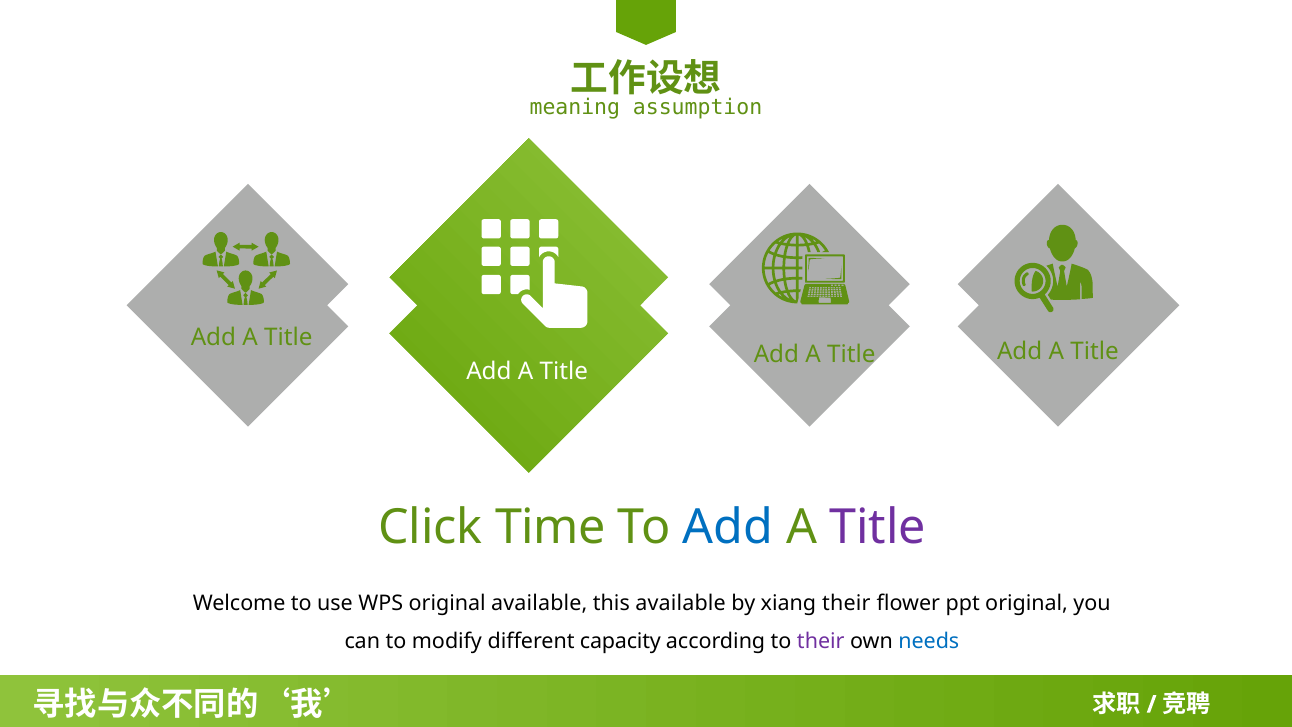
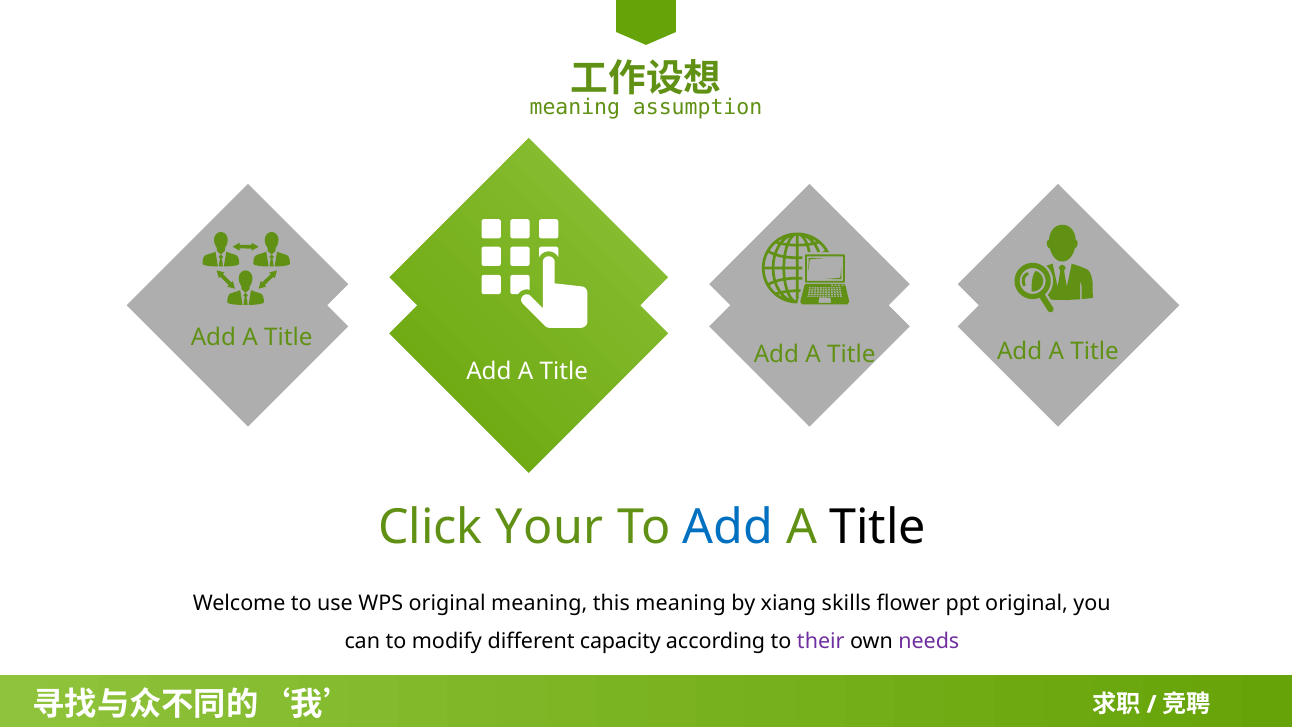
Time: Time -> Your
Title at (878, 527) colour: purple -> black
original available: available -> meaning
this available: available -> meaning
xiang their: their -> skills
needs colour: blue -> purple
